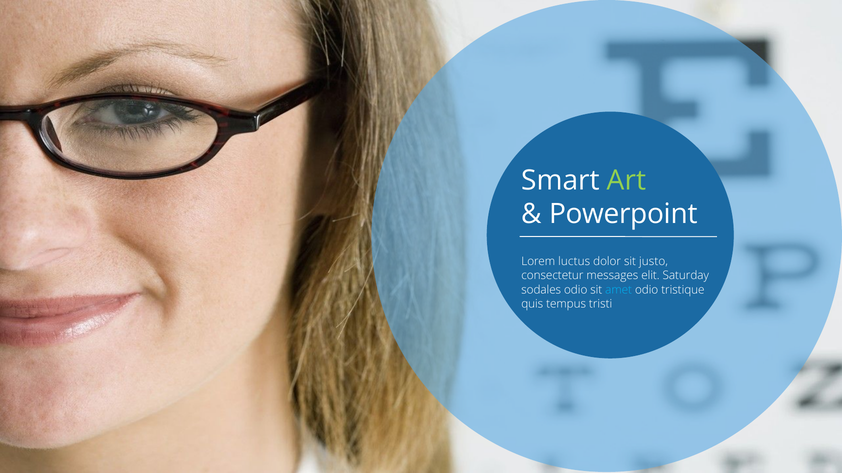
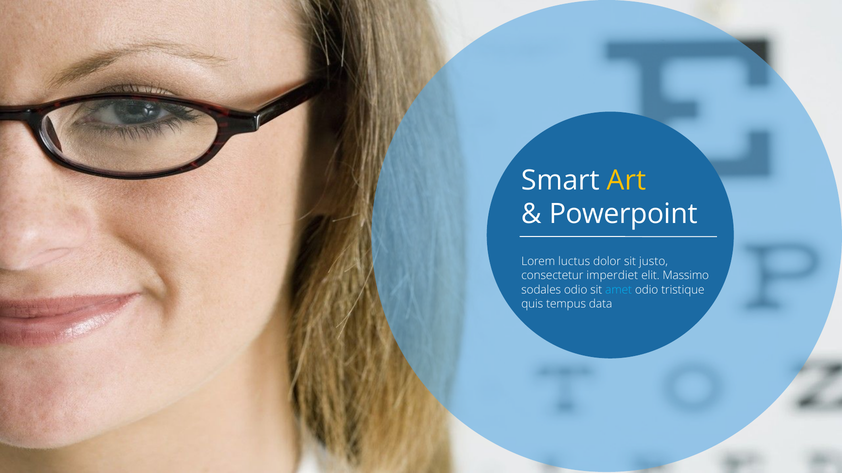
Art colour: light green -> yellow
messages: messages -> imperdiet
Saturday: Saturday -> Massimo
tristi: tristi -> data
